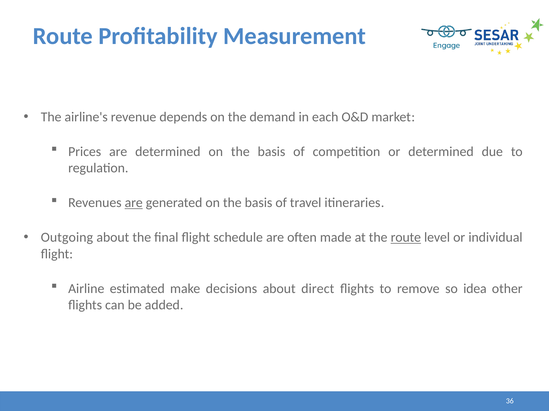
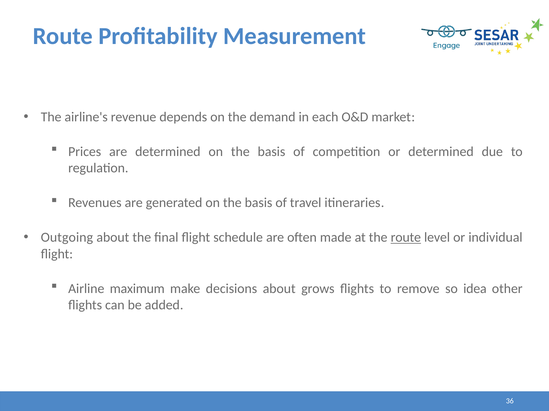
are at (134, 203) underline: present -> none
estimated: estimated -> maximum
direct: direct -> grows
